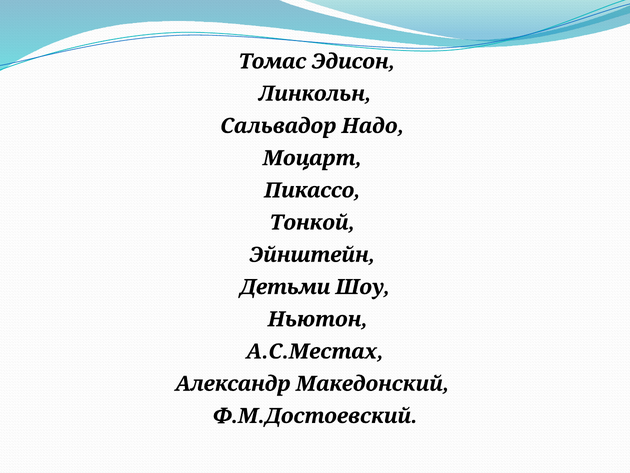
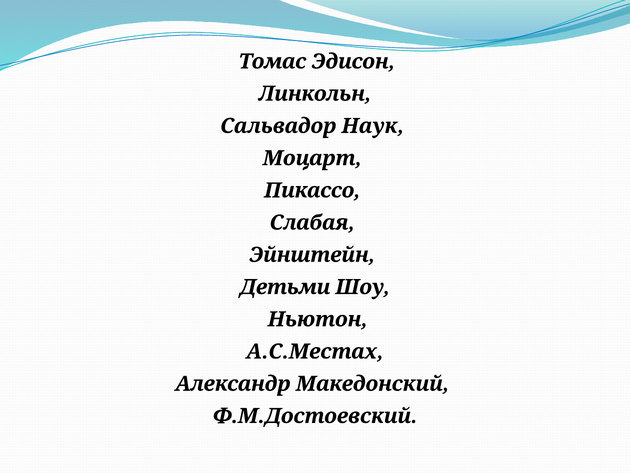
Надо: Надо -> Наук
Тонкой: Тонкой -> Слабая
